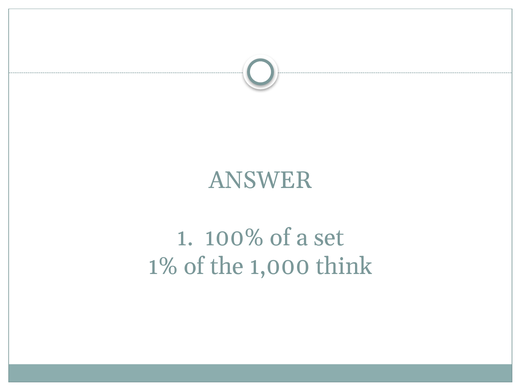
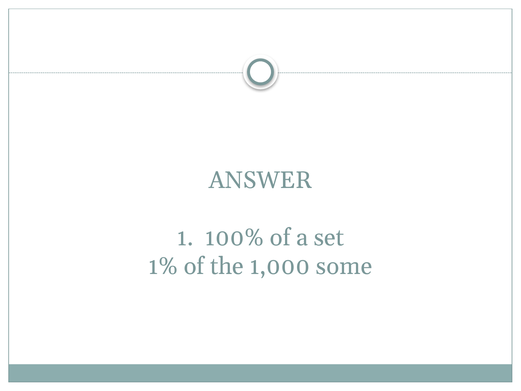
think: think -> some
